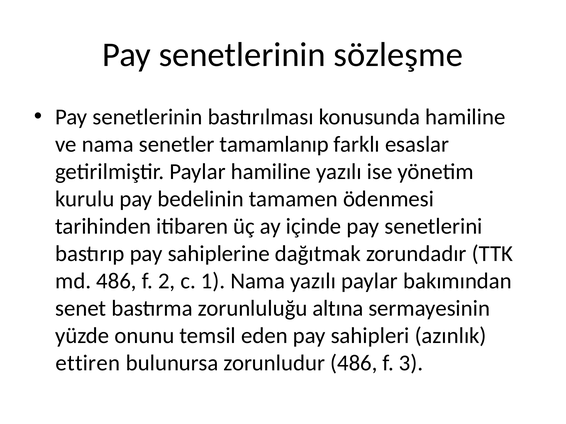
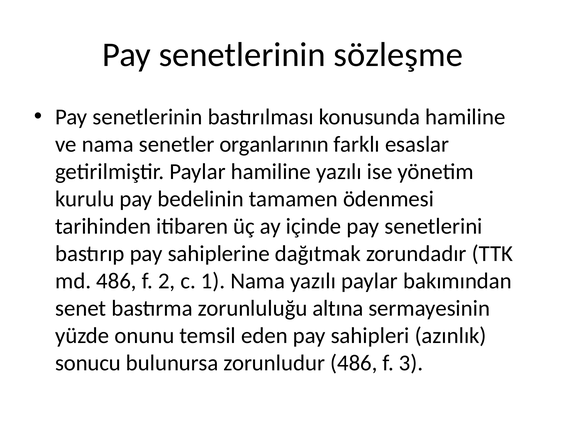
tamamlanıp: tamamlanıp -> organlarının
ettiren: ettiren -> sonucu
